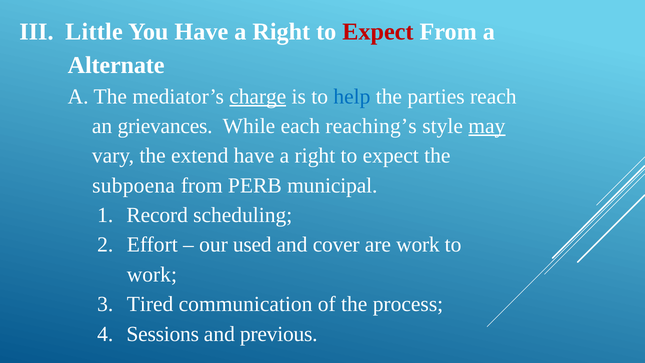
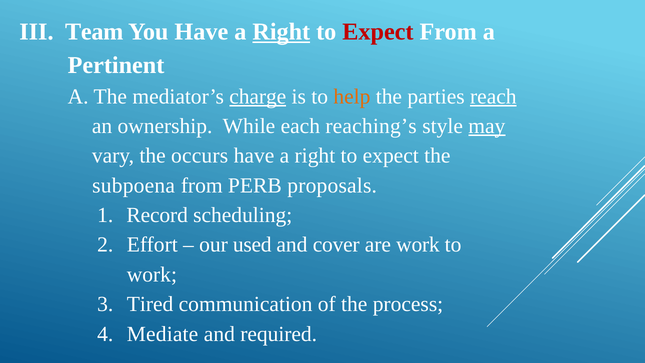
Little: Little -> Team
Right at (281, 32) underline: none -> present
Alternate: Alternate -> Pertinent
help colour: blue -> orange
reach underline: none -> present
grievances: grievances -> ownership
extend: extend -> occurs
municipal: municipal -> proposals
Sessions: Sessions -> Mediate
previous: previous -> required
